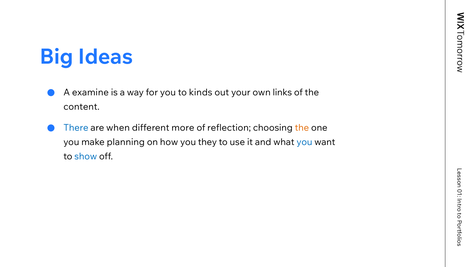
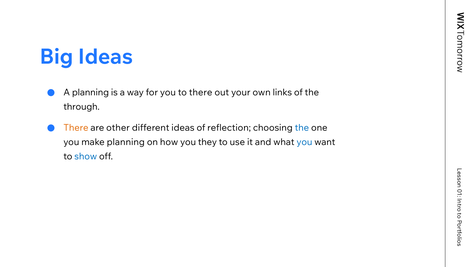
A examine: examine -> planning
to kinds: kinds -> there
content: content -> through
There at (76, 128) colour: blue -> orange
when: when -> other
different more: more -> ideas
the at (302, 128) colour: orange -> blue
